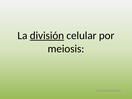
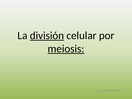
meiosis underline: none -> present
